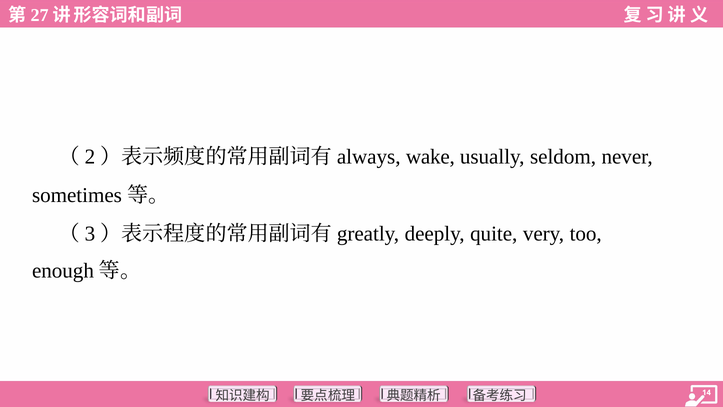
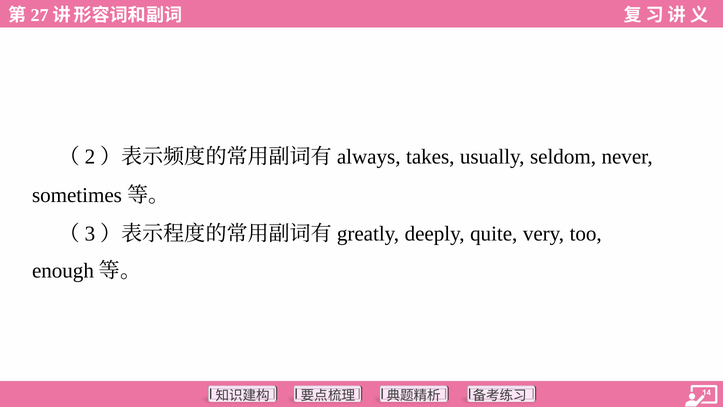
wake: wake -> takes
